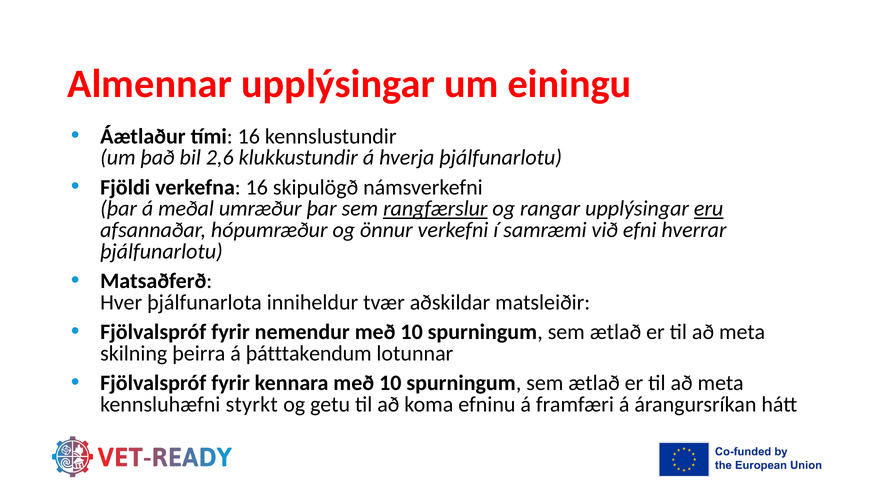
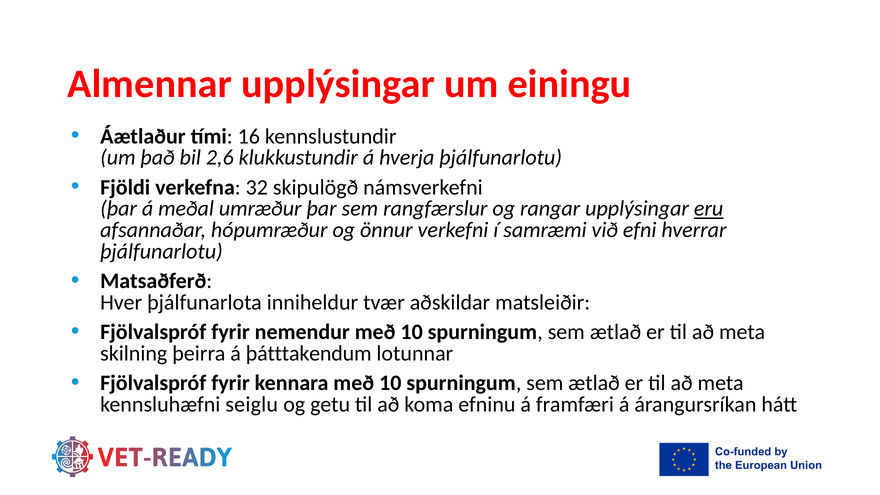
verkefna 16: 16 -> 32
rangfærslur underline: present -> none
styrkt: styrkt -> seiglu
